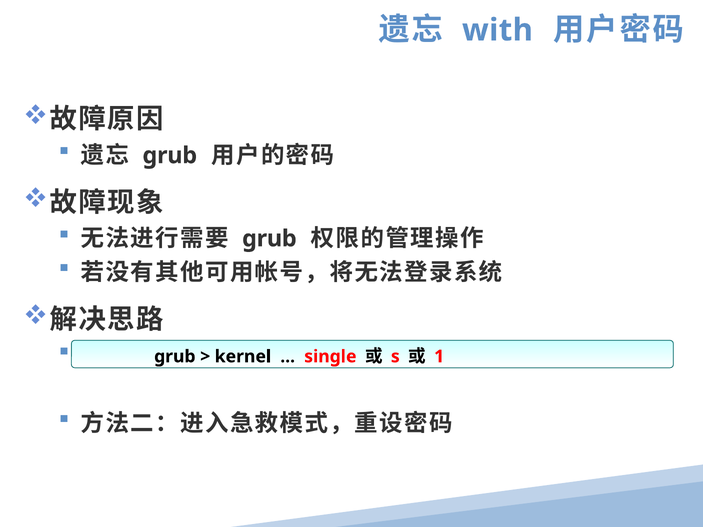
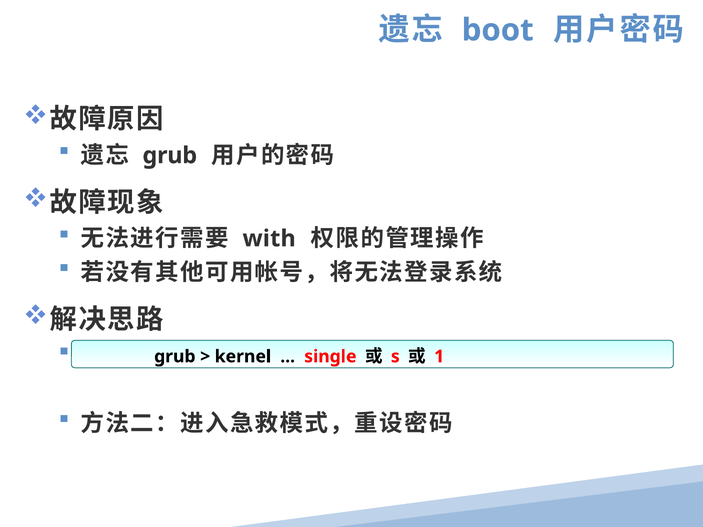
with: with -> boot
grub at (269, 239): grub -> with
